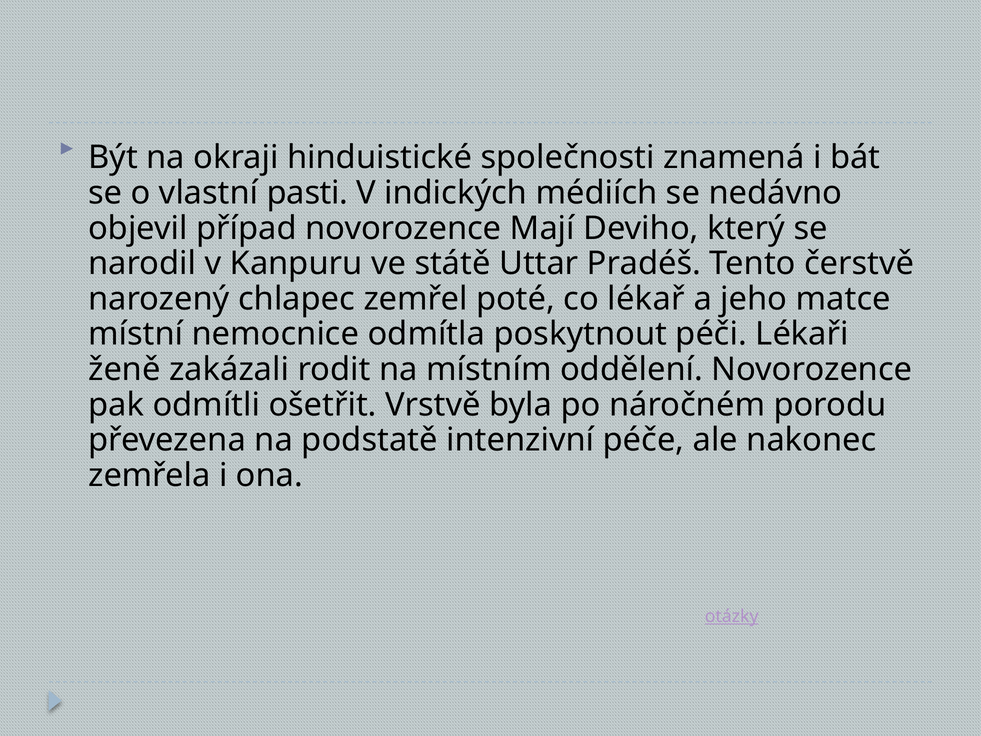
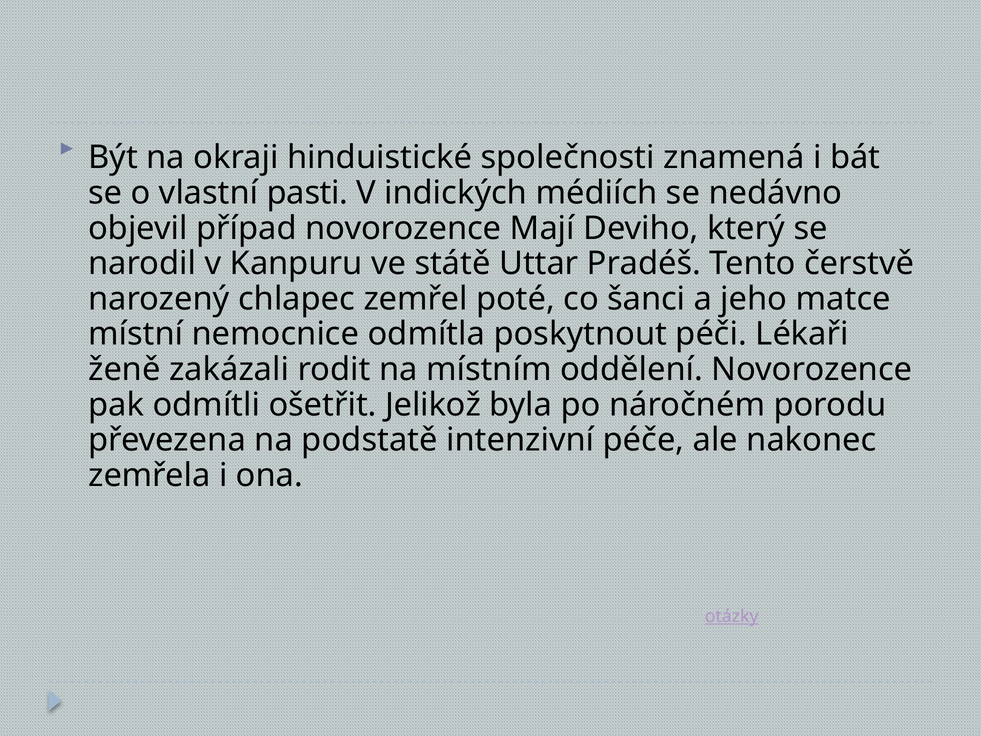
lékař: lékař -> šanci
Vrstvě: Vrstvě -> Jelikož
